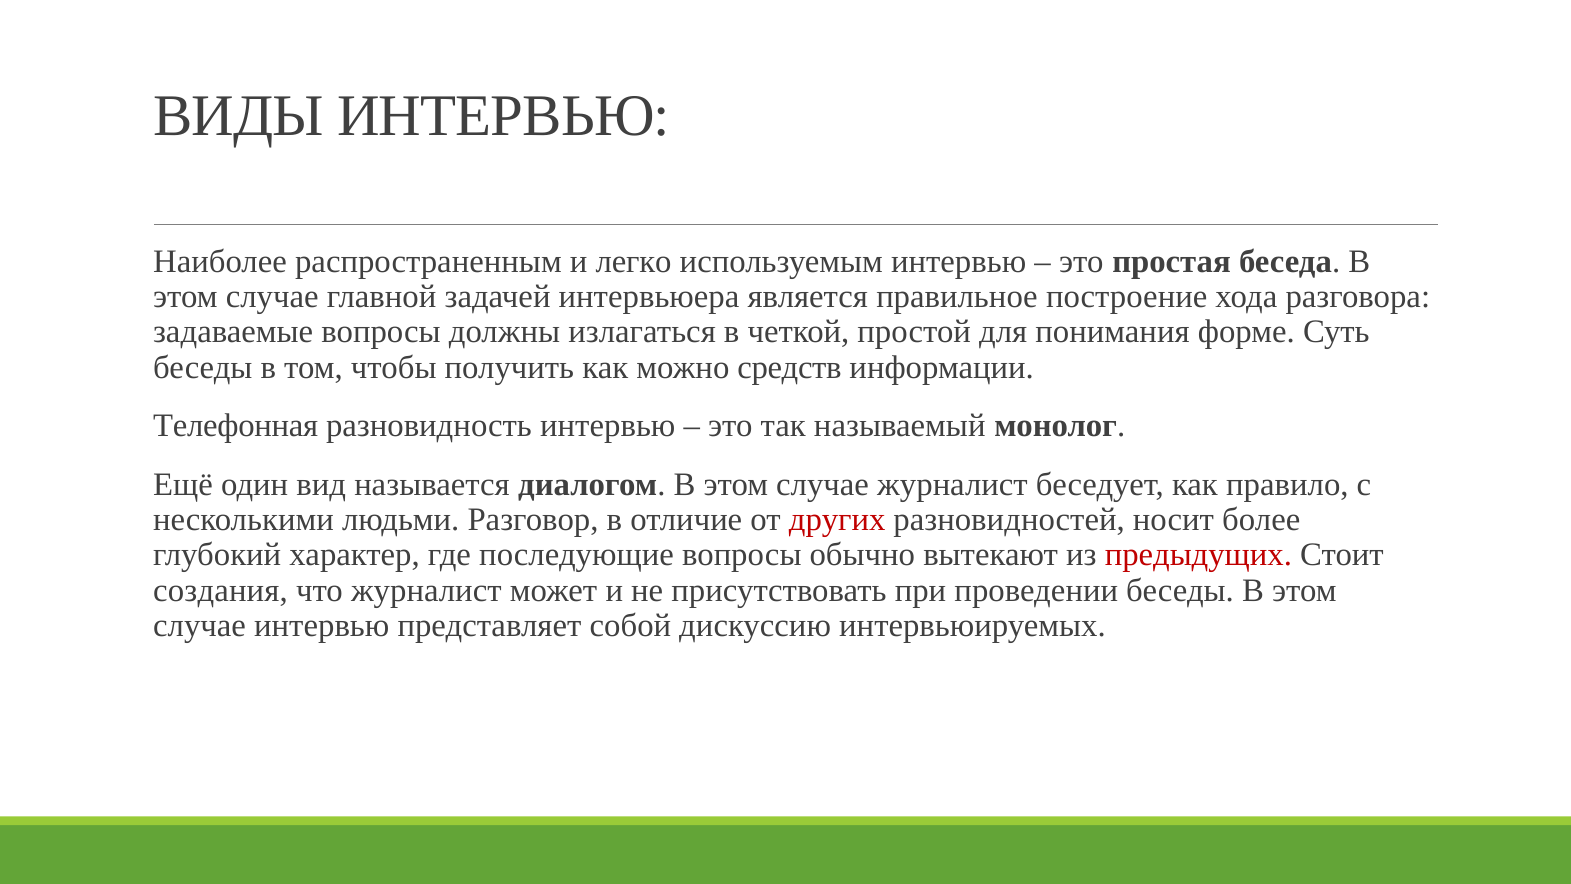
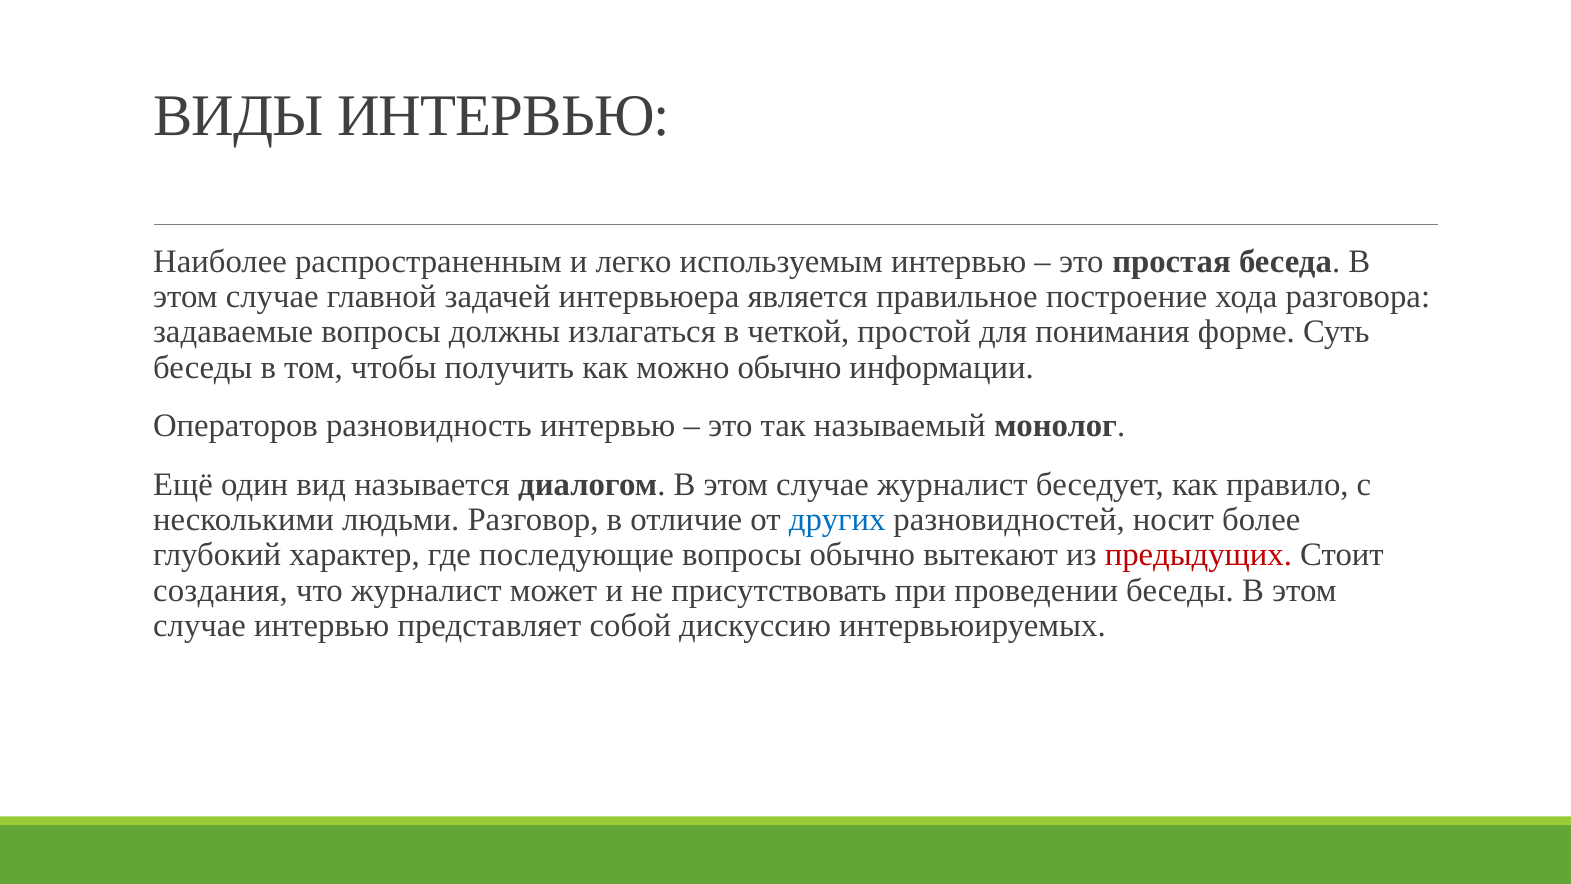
можно средств: средств -> обычно
Телефонная: Телефонная -> Операторов
других colour: red -> blue
